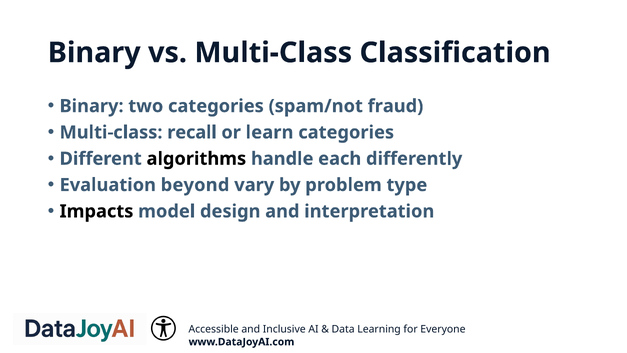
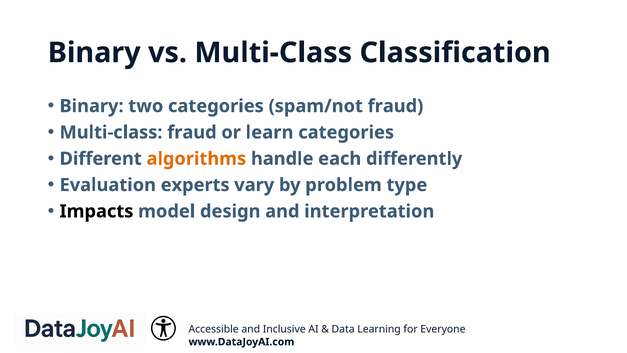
Multi-class recall: recall -> fraud
algorithms colour: black -> orange
beyond: beyond -> experts
